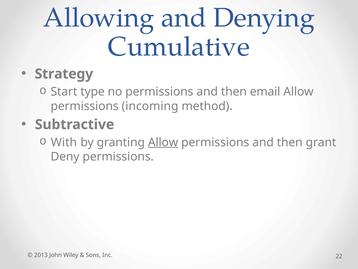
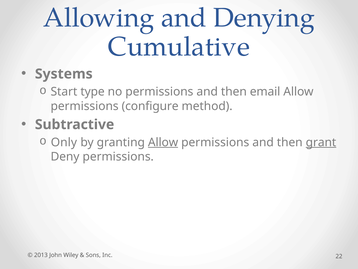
Strategy: Strategy -> Systems
incoming: incoming -> configure
With: With -> Only
grant underline: none -> present
